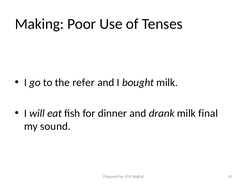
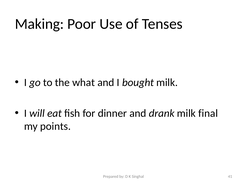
refer: refer -> what
sound: sound -> points
